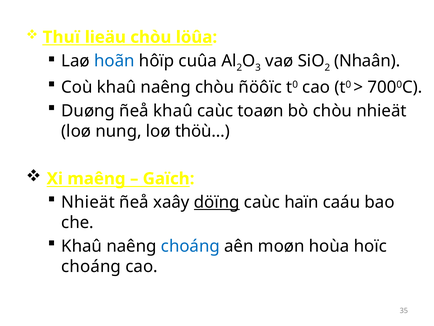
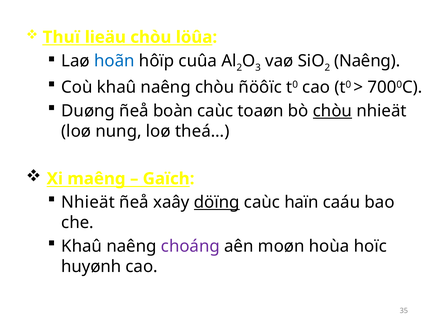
Nhaân at (367, 61): Nhaân -> Naêng
ñeå khaû: khaû -> boàn
chòu at (332, 111) underline: none -> present
thöù…: thöù… -> theá…
choáng at (190, 246) colour: blue -> purple
choáng at (91, 266): choáng -> huyønh
